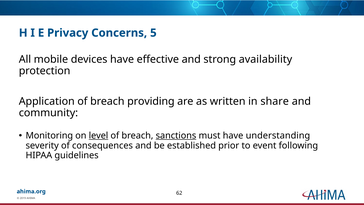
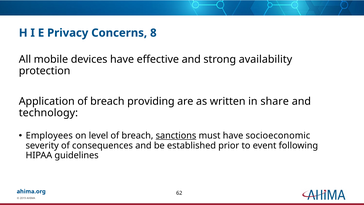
5: 5 -> 8
community: community -> technology
Monitoring: Monitoring -> Employees
level underline: present -> none
understanding: understanding -> socioeconomic
